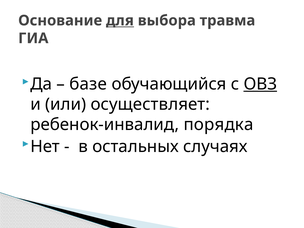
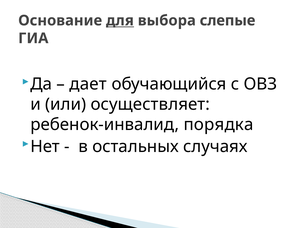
травма: травма -> слепые
базе: базе -> дает
ОВЗ underline: present -> none
